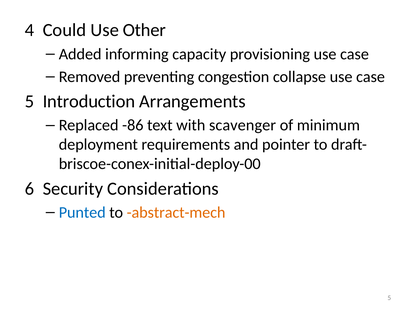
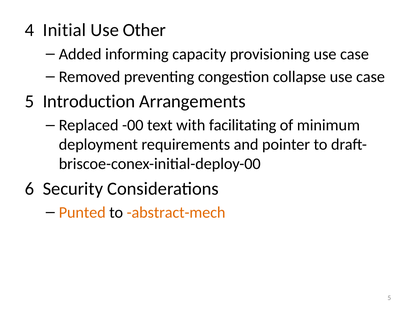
Could: Could -> Initial
-86: -86 -> -00
scavenger: scavenger -> facilitating
Punted colour: blue -> orange
